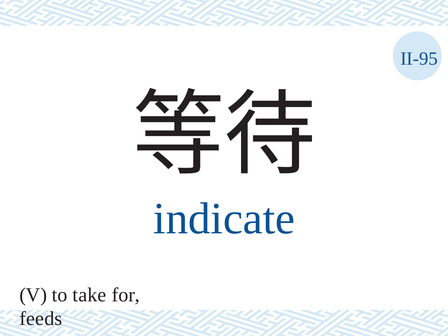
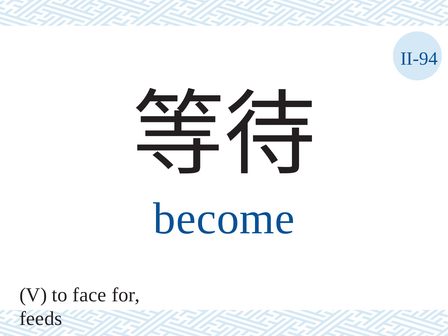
II-95: II-95 -> II-94
indicate: indicate -> become
take: take -> face
